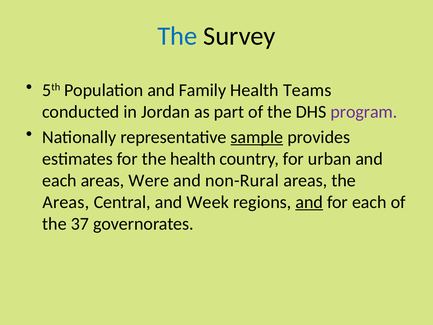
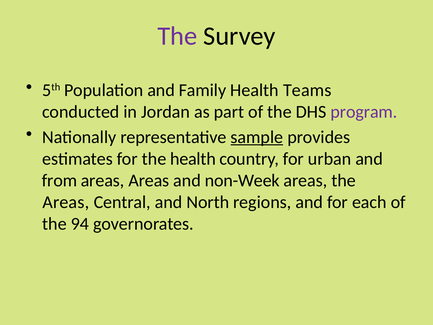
The at (177, 36) colour: blue -> purple
each at (59, 180): each -> from
areas Were: Were -> Areas
non-Rural: non-Rural -> non-Week
Week: Week -> North
and at (309, 202) underline: present -> none
37: 37 -> 94
